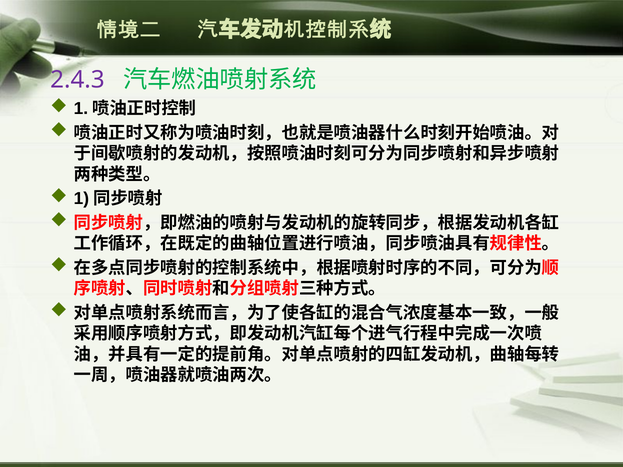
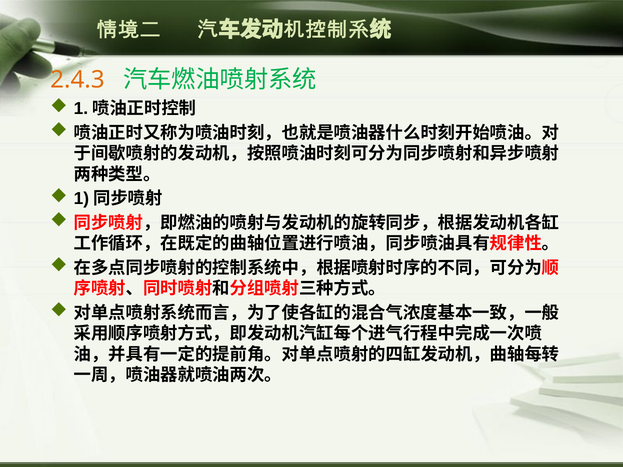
2.4.3 colour: purple -> orange
